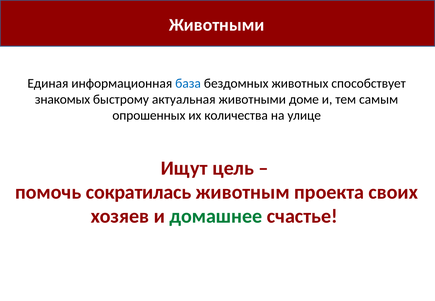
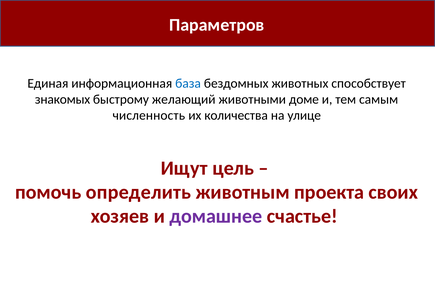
Животными at (217, 25): Животными -> Параметров
актуальная: актуальная -> желающий
опрошенных: опрошенных -> численность
сократилась: сократилась -> определить
домашнее colour: green -> purple
